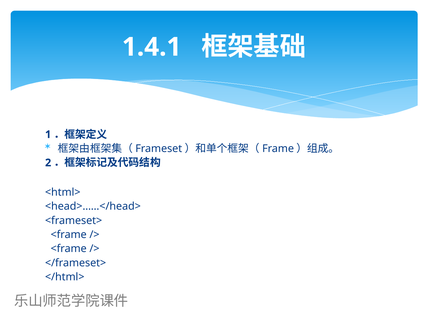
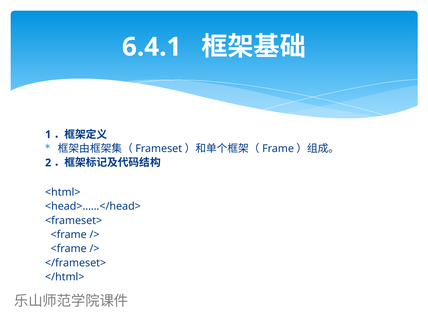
1.4.1: 1.4.1 -> 6.4.1
